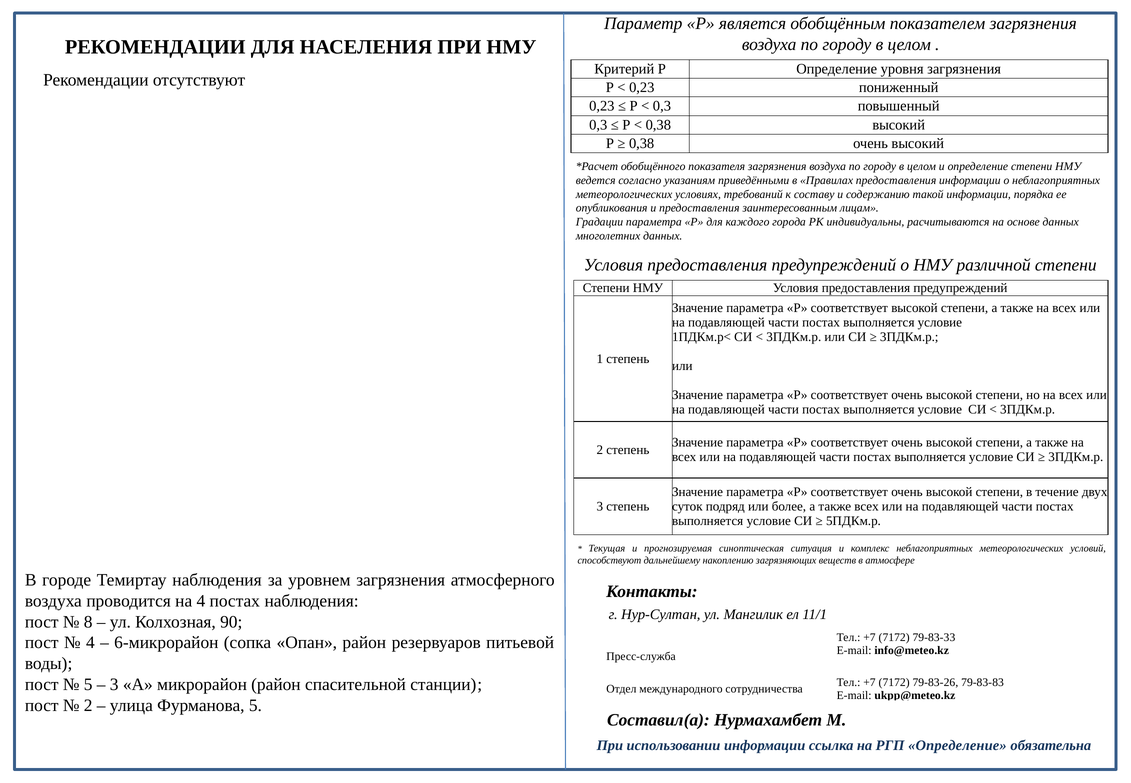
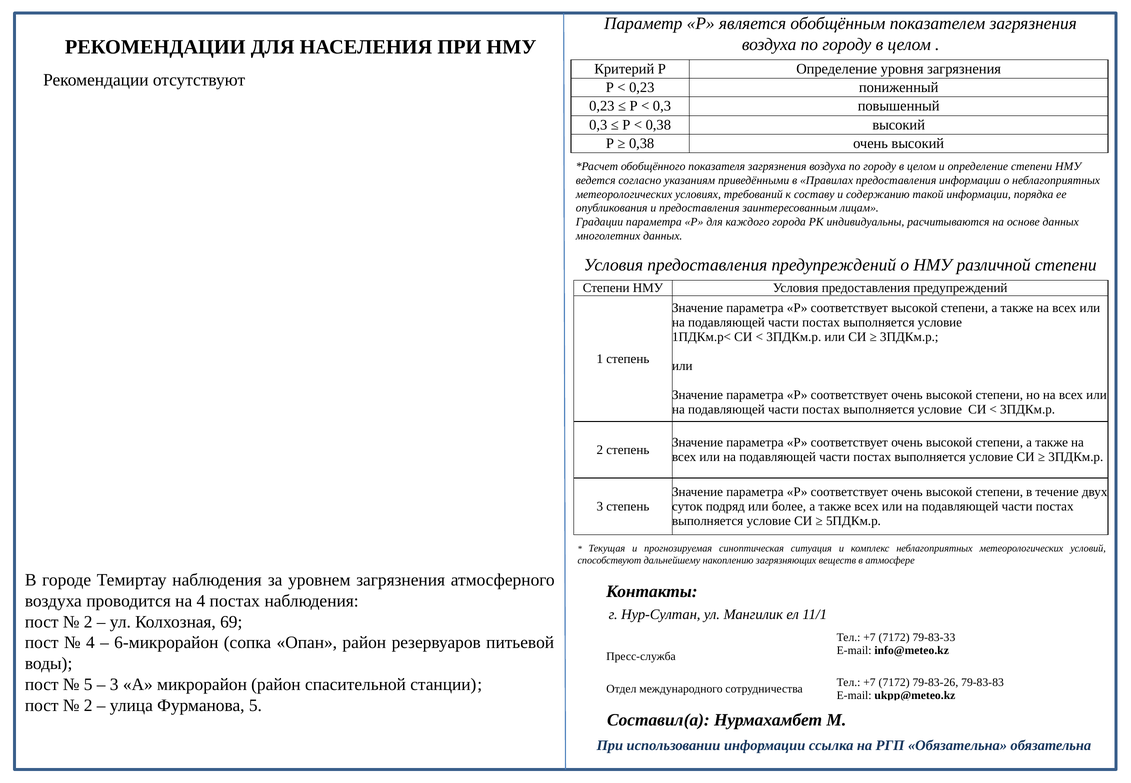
8 at (88, 622): 8 -> 2
90: 90 -> 69
РГП Определение: Определение -> Обязательна
